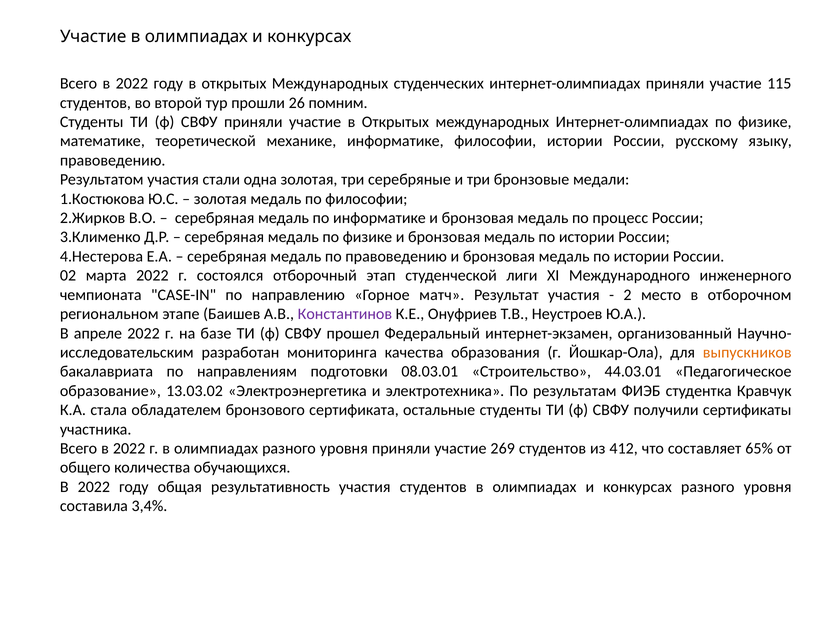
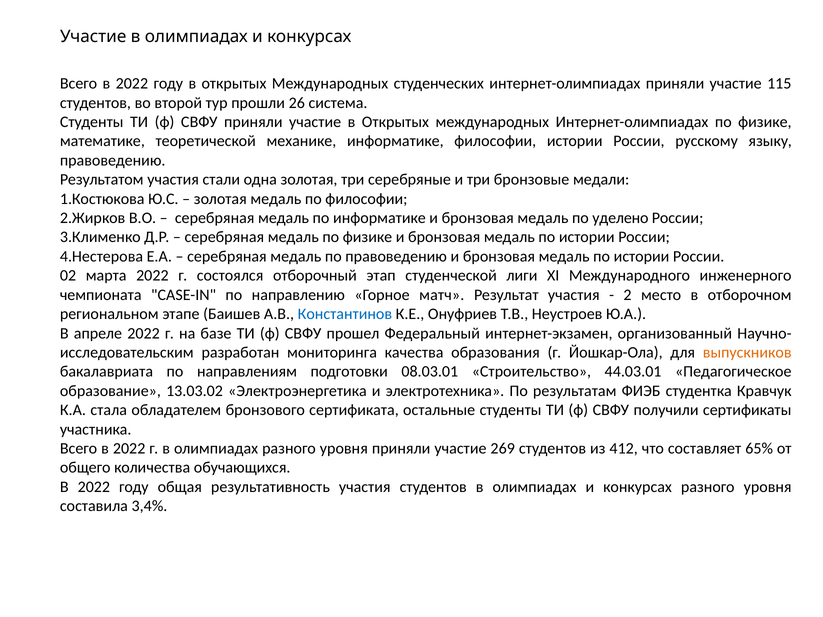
помним: помним -> система
процесс: процесс -> уделено
Константинов colour: purple -> blue
